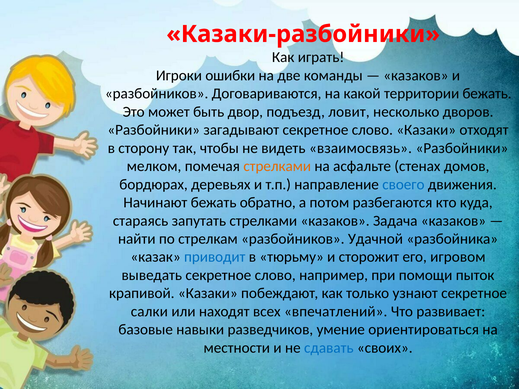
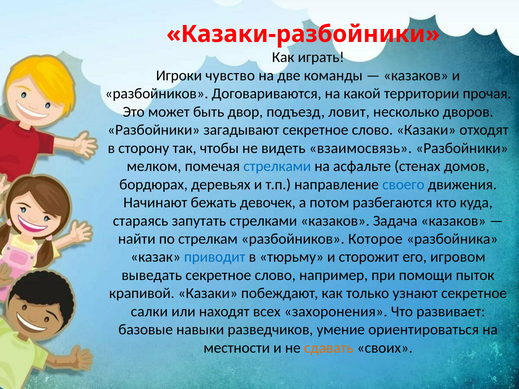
ошибки: ошибки -> чувство
территории бежать: бежать -> прочая
стрелками at (277, 166) colour: orange -> blue
обратно: обратно -> девочек
Удачной: Удачной -> Которое
впечатлений: впечатлений -> захоронения
сдавать colour: blue -> orange
